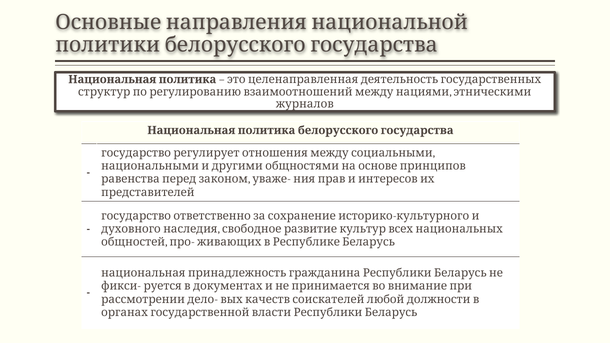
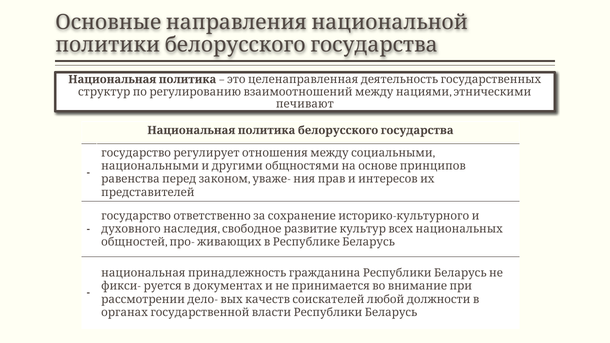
журналов: журналов -> печивают
